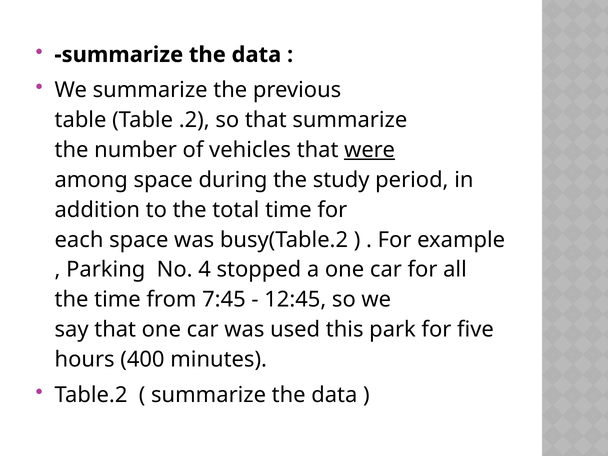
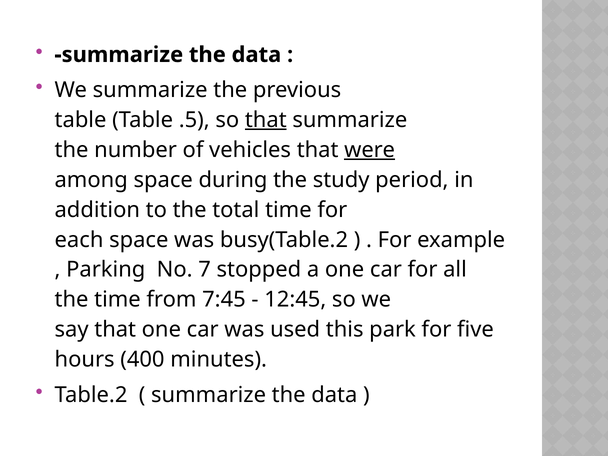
.2: .2 -> .5
that at (266, 120) underline: none -> present
4: 4 -> 7
